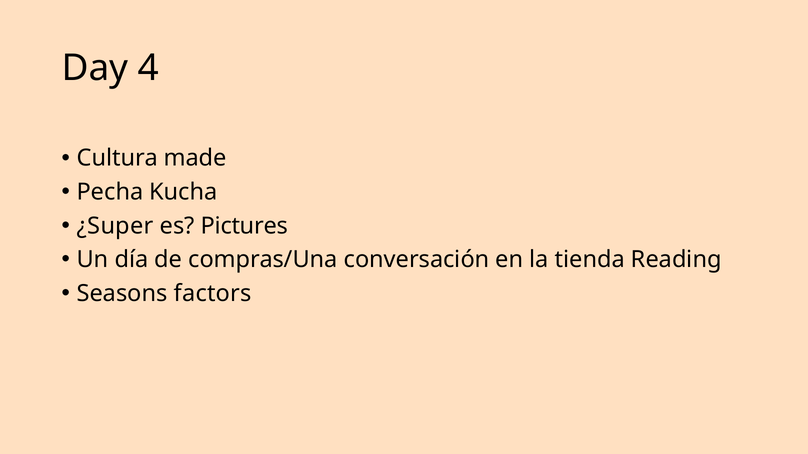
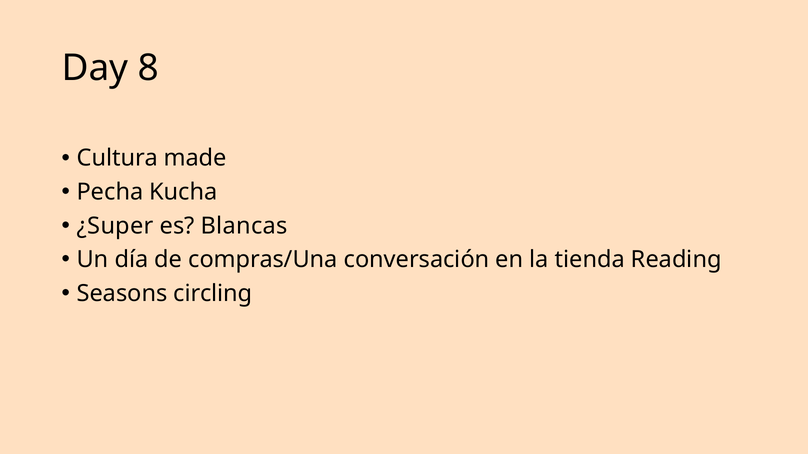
4: 4 -> 8
Pictures: Pictures -> Blancas
factors: factors -> circling
